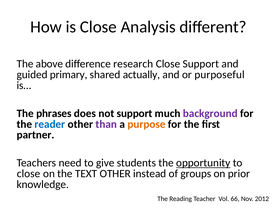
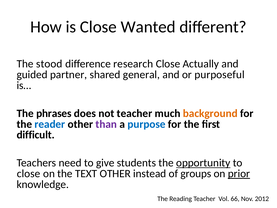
Analysis: Analysis -> Wanted
above: above -> stood
Close Support: Support -> Actually
primary: primary -> partner
actually: actually -> general
not support: support -> teacher
background colour: purple -> orange
purpose colour: orange -> blue
partner: partner -> difficult
prior underline: none -> present
